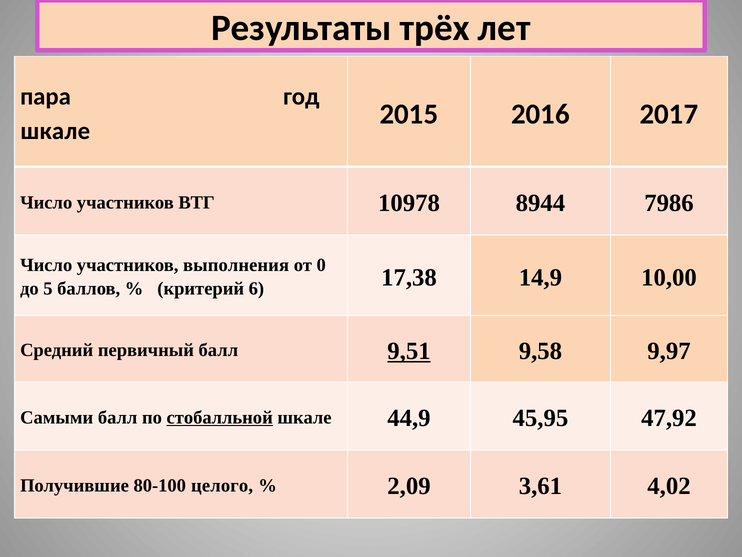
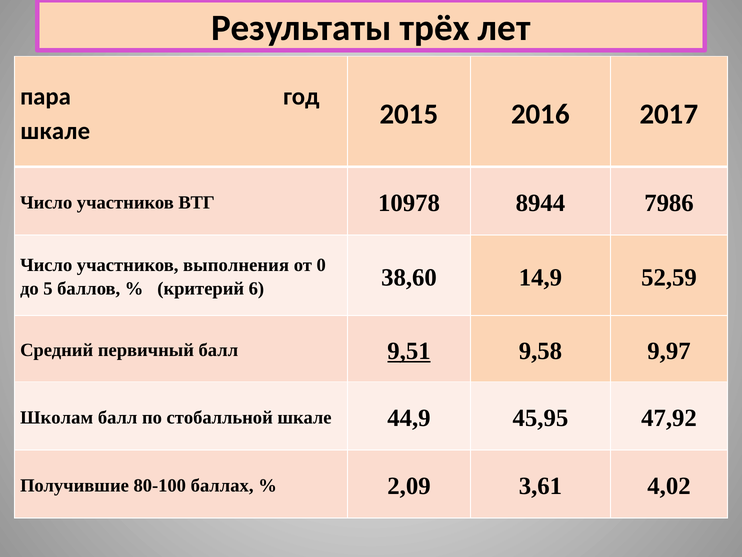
17,38: 17,38 -> 38,60
10,00: 10,00 -> 52,59
Самыми: Самыми -> Школам
стобалльной underline: present -> none
целого: целого -> баллах
